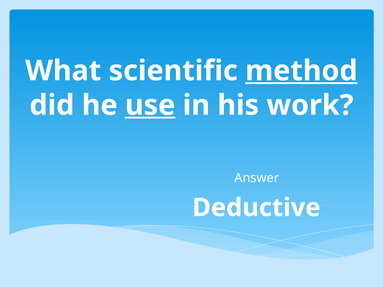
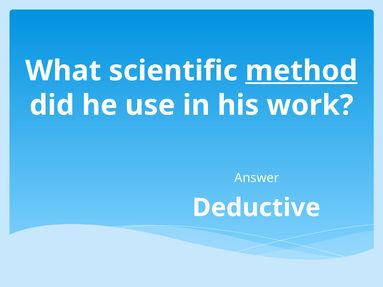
use underline: present -> none
